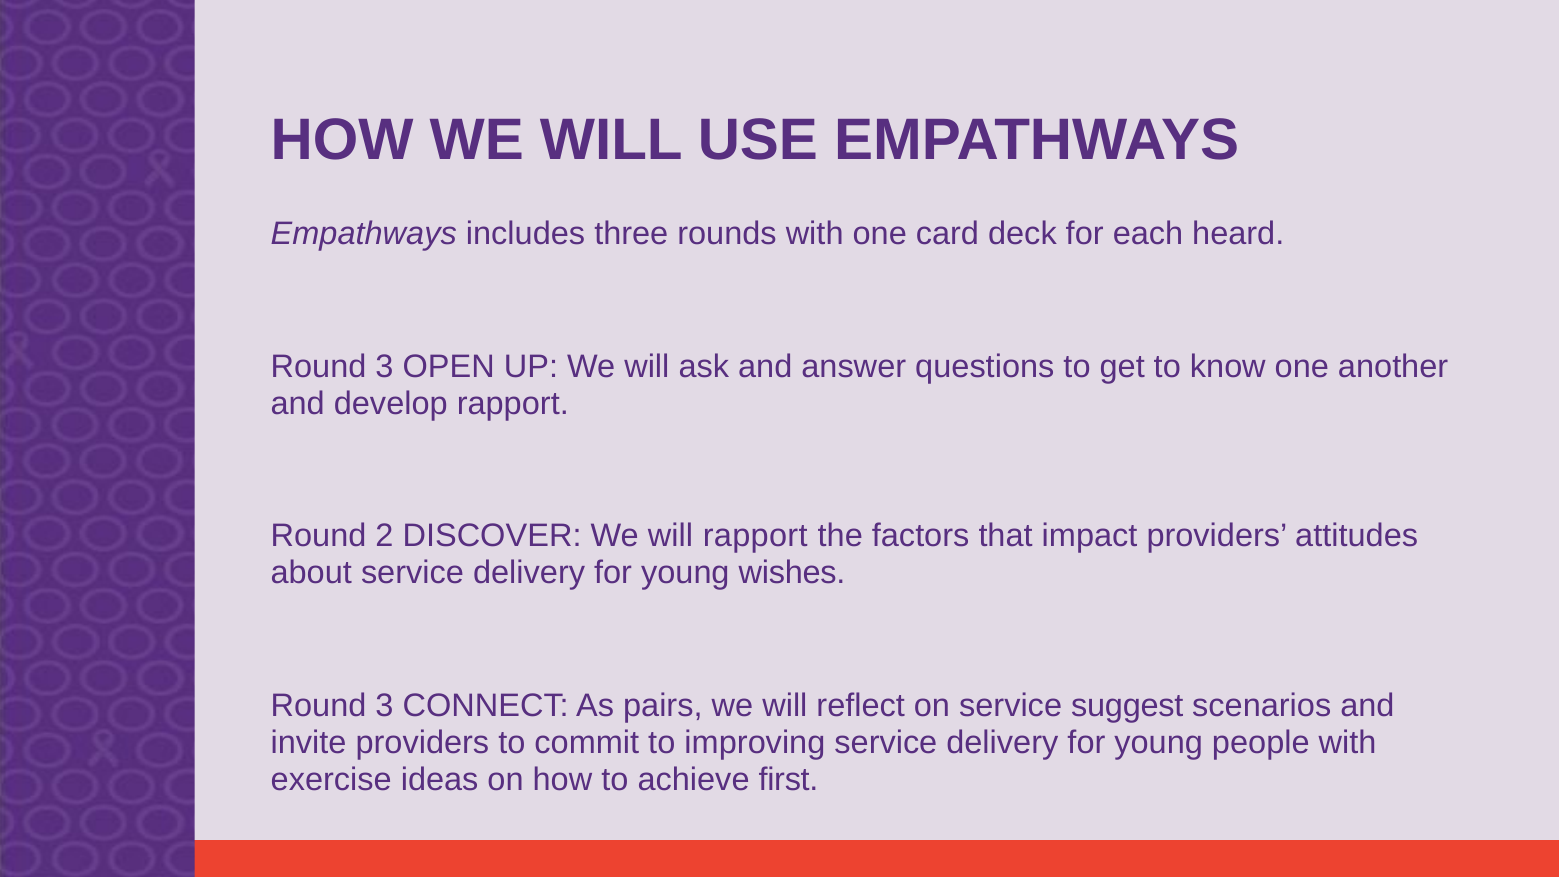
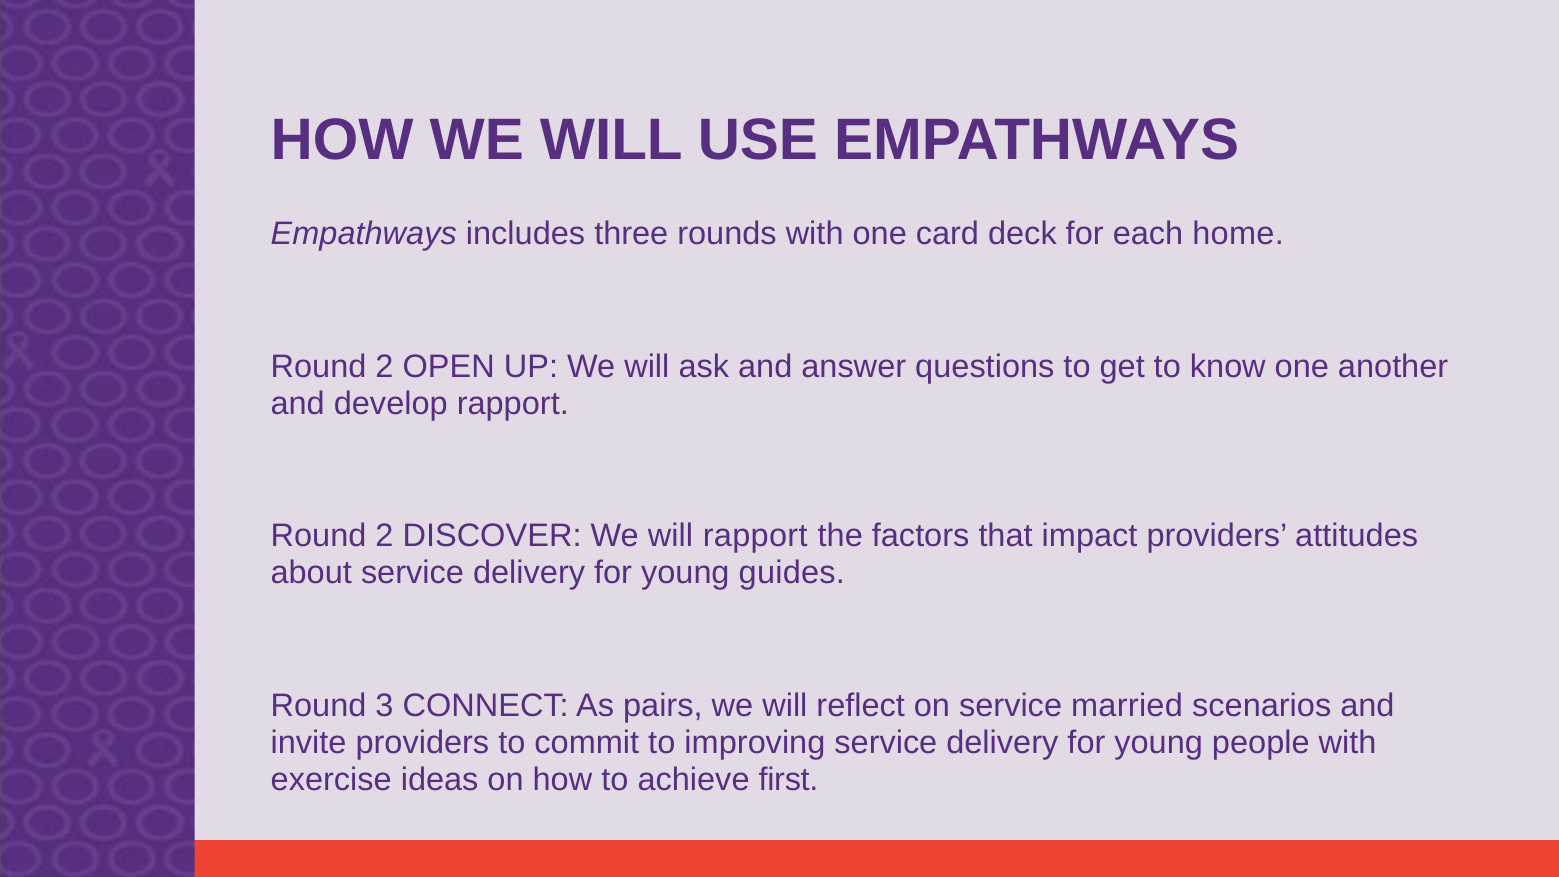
heard: heard -> home
3 at (385, 367): 3 -> 2
wishes: wishes -> guides
suggest: suggest -> married
